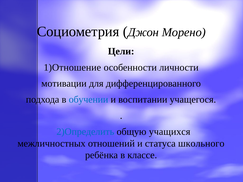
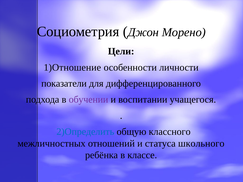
мотивации: мотивации -> показатели
обучении colour: blue -> purple
учащихся: учащихся -> классного
